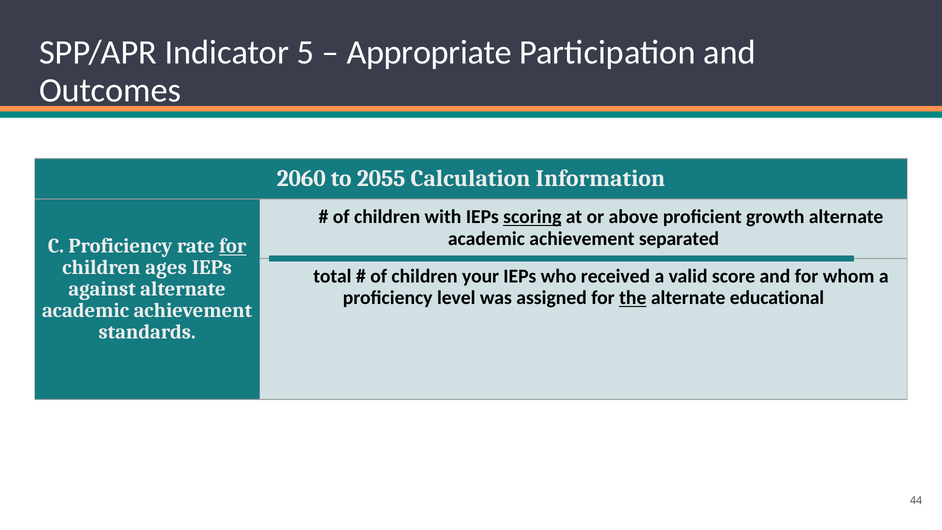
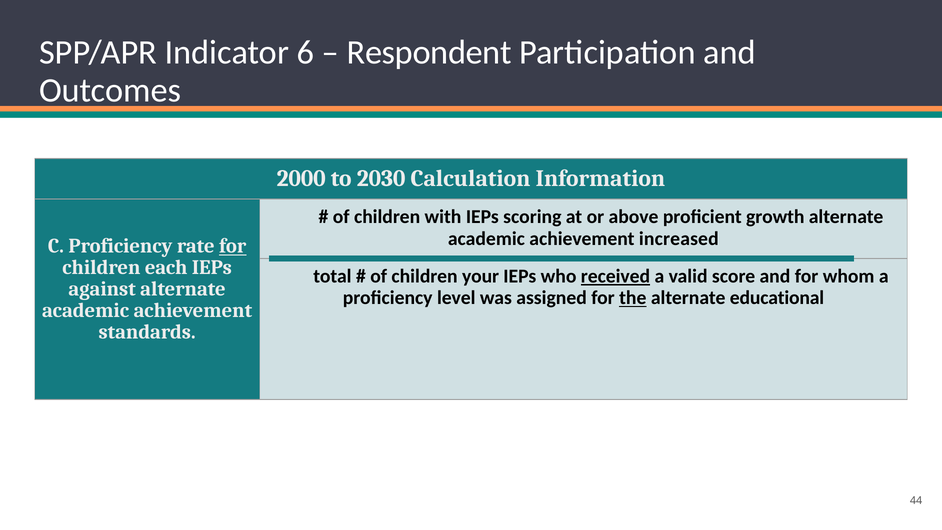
5: 5 -> 6
Appropriate: Appropriate -> Respondent
2060: 2060 -> 2000
2055: 2055 -> 2030
scoring underline: present -> none
separated: separated -> increased
ages: ages -> each
received underline: none -> present
